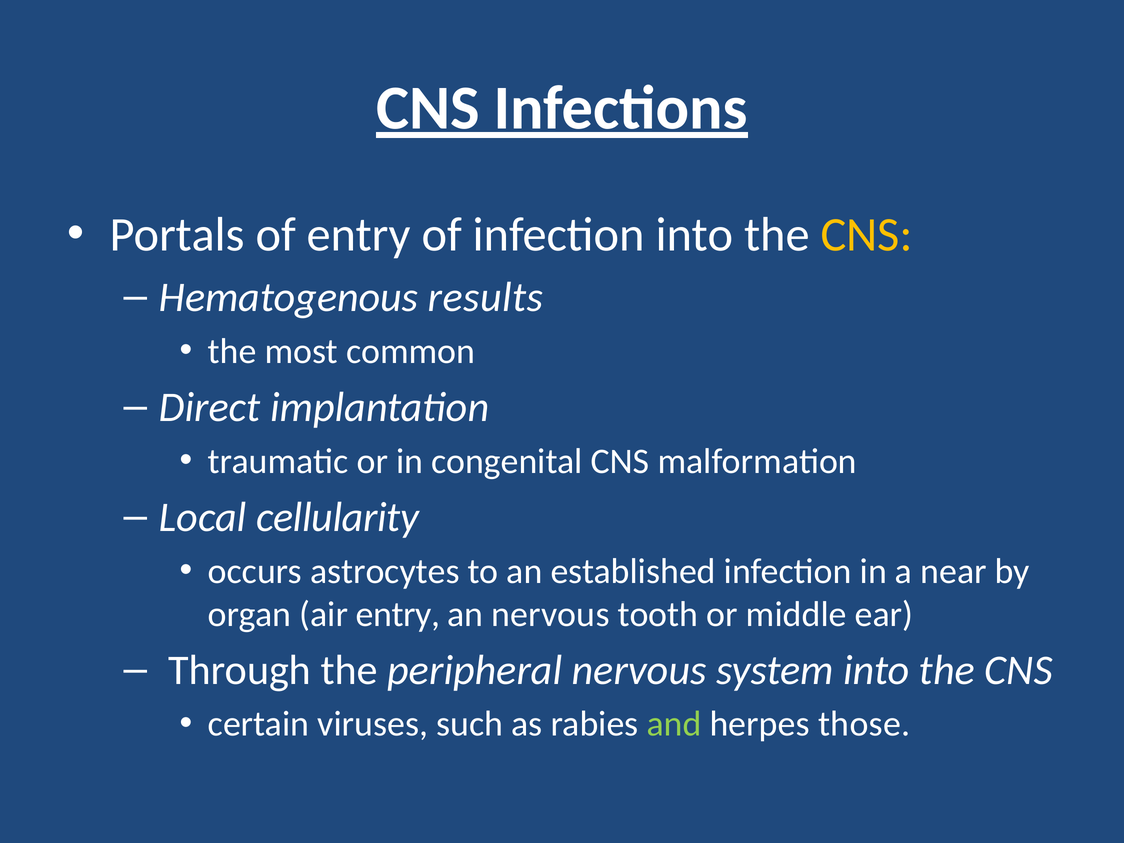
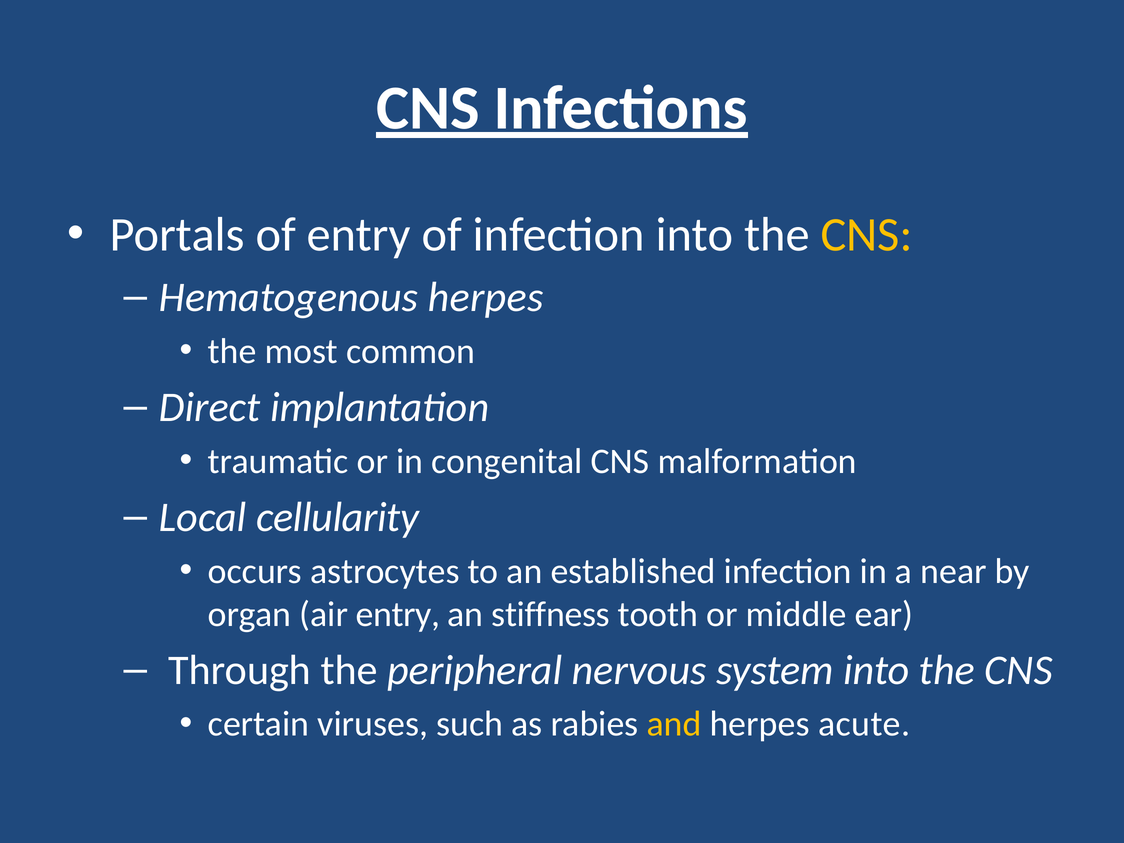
Hematogenous results: results -> herpes
an nervous: nervous -> stiffness
and colour: light green -> yellow
those: those -> acute
